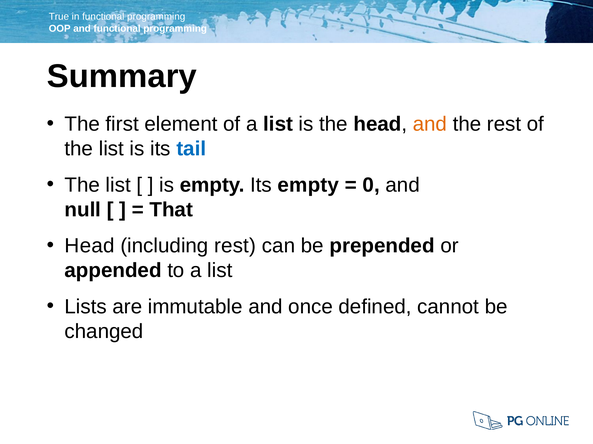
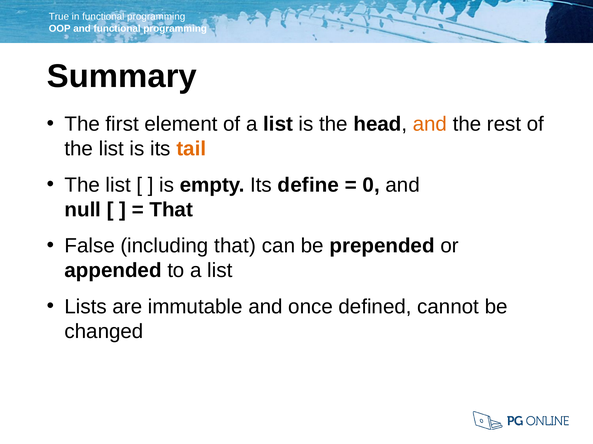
tail colour: blue -> orange
Its empty: empty -> define
Head at (90, 246): Head -> False
including rest: rest -> that
